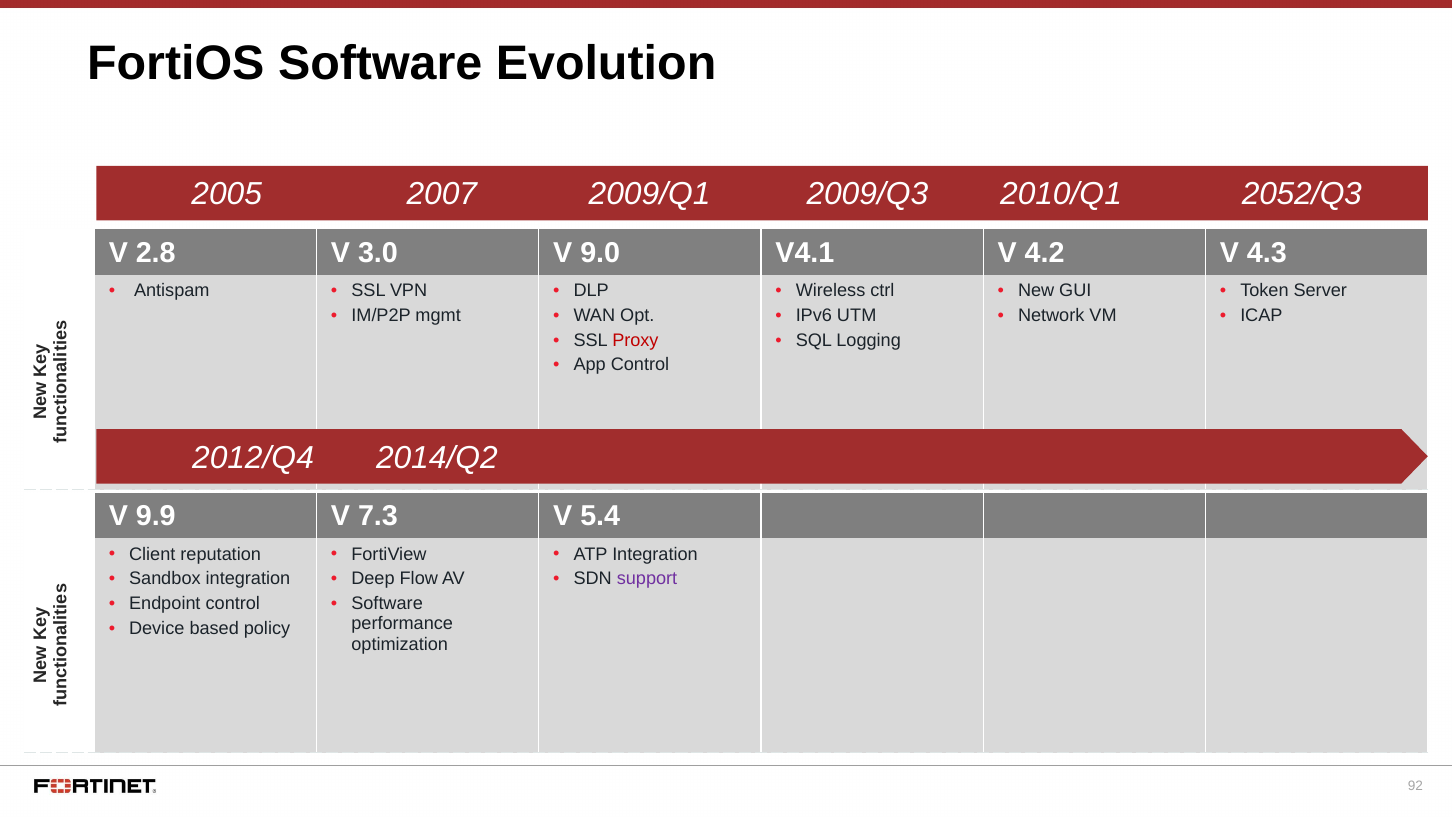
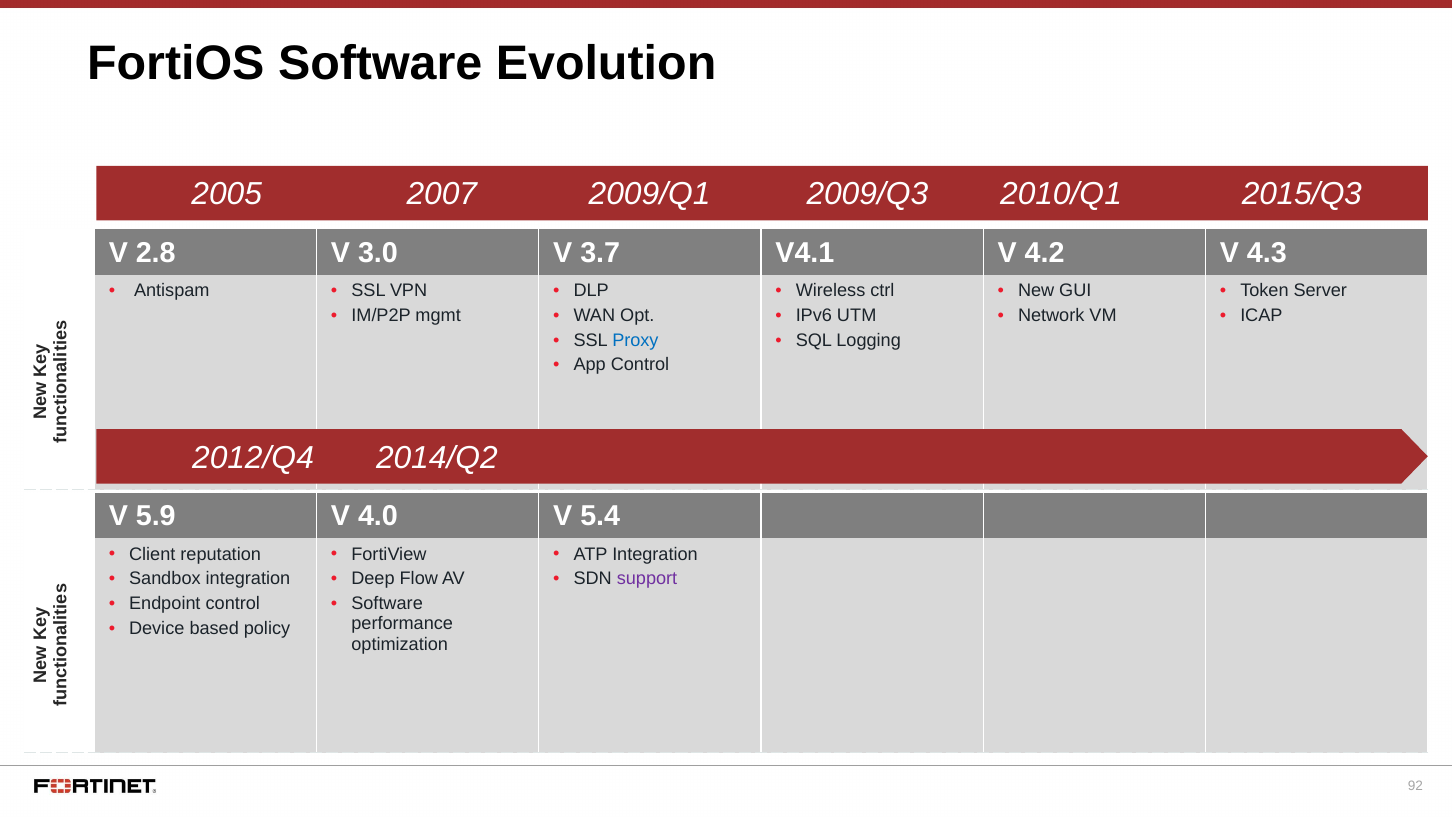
2052/Q3: 2052/Q3 -> 2015/Q3
9.0: 9.0 -> 3.7
Proxy colour: red -> blue
9.9: 9.9 -> 5.9
7.3: 7.3 -> 4.0
